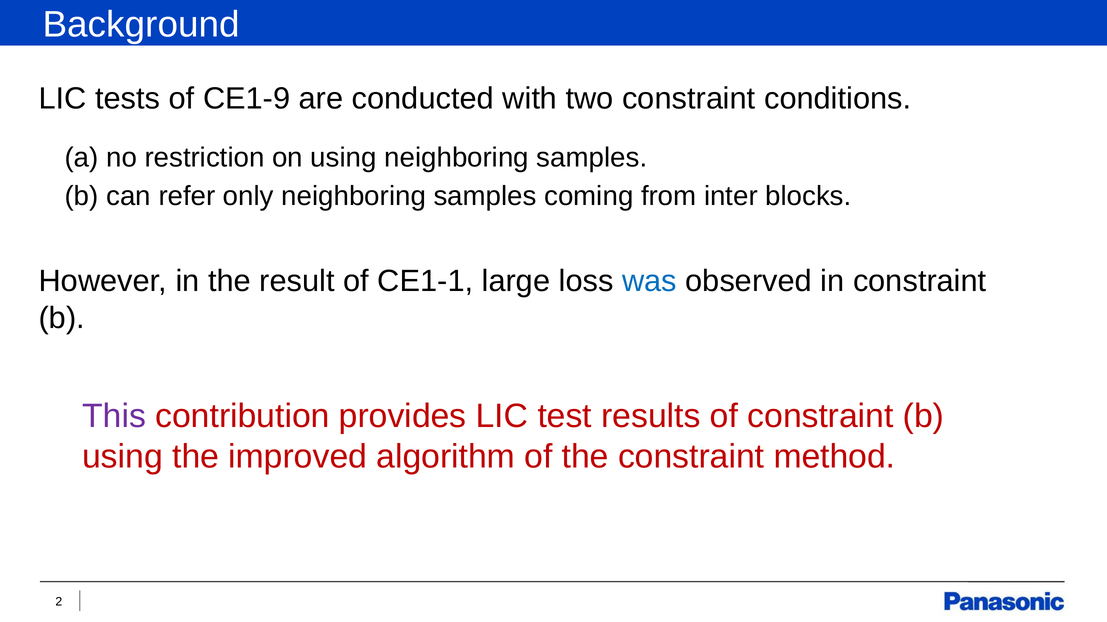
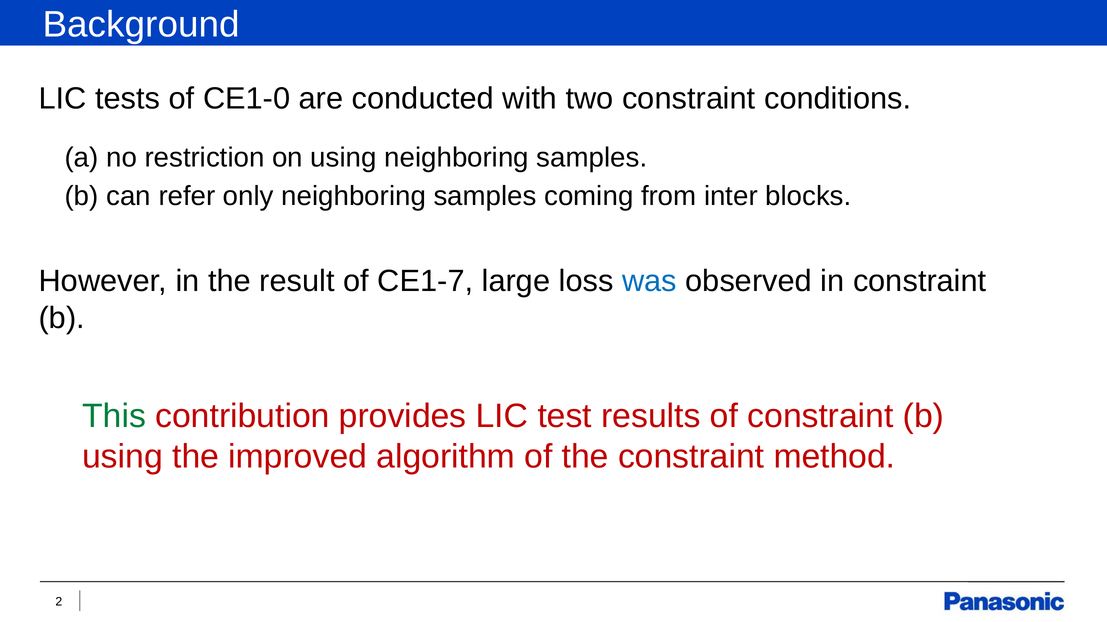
CE1-9: CE1-9 -> CE1-0
CE1-1: CE1-1 -> CE1-7
This colour: purple -> green
